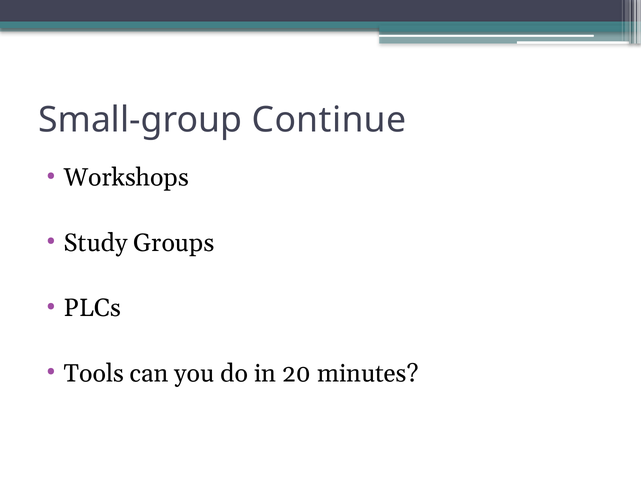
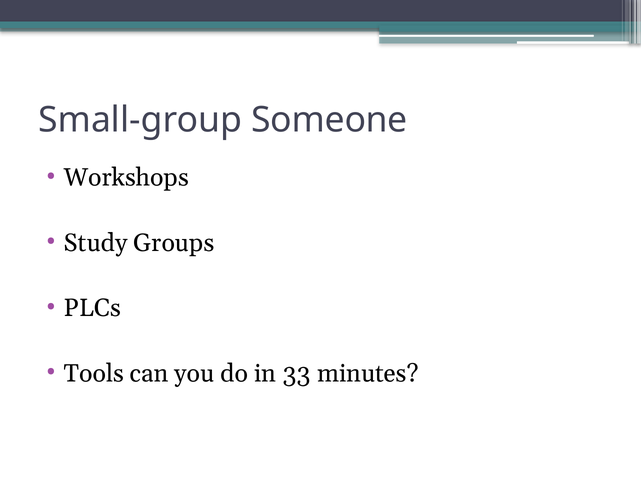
Continue: Continue -> Someone
20: 20 -> 33
